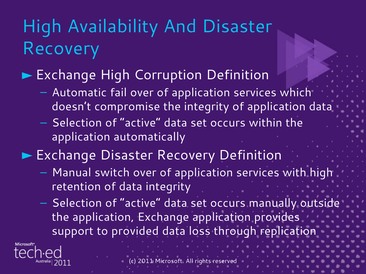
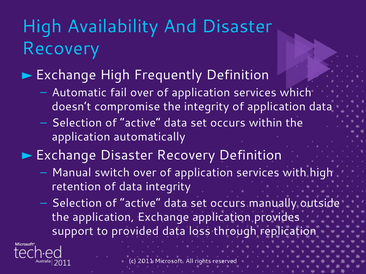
Corruption: Corruption -> Frequently
